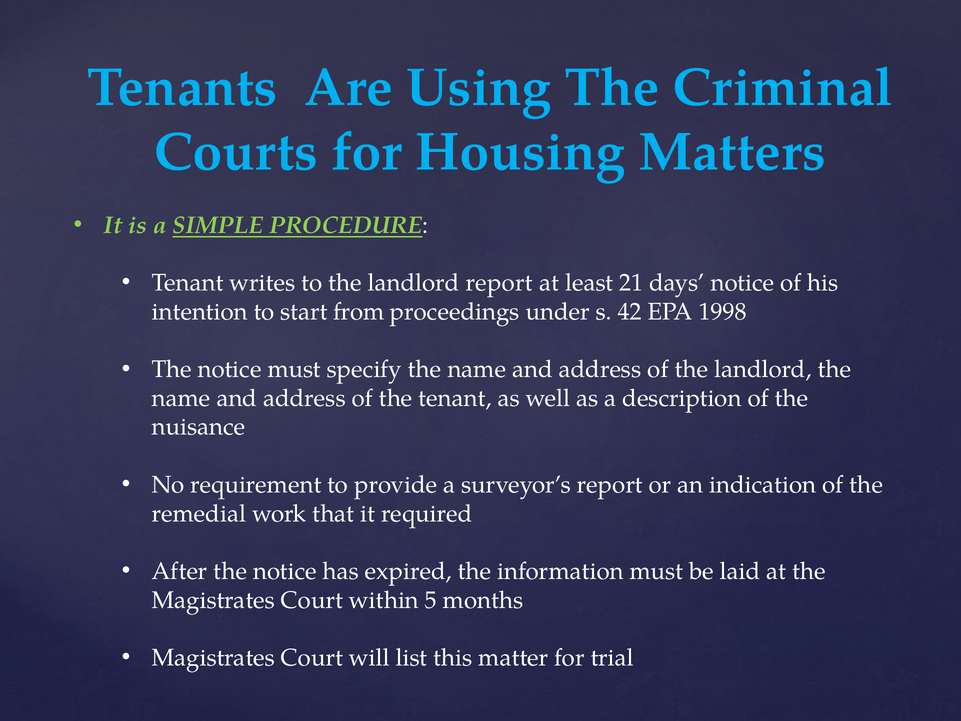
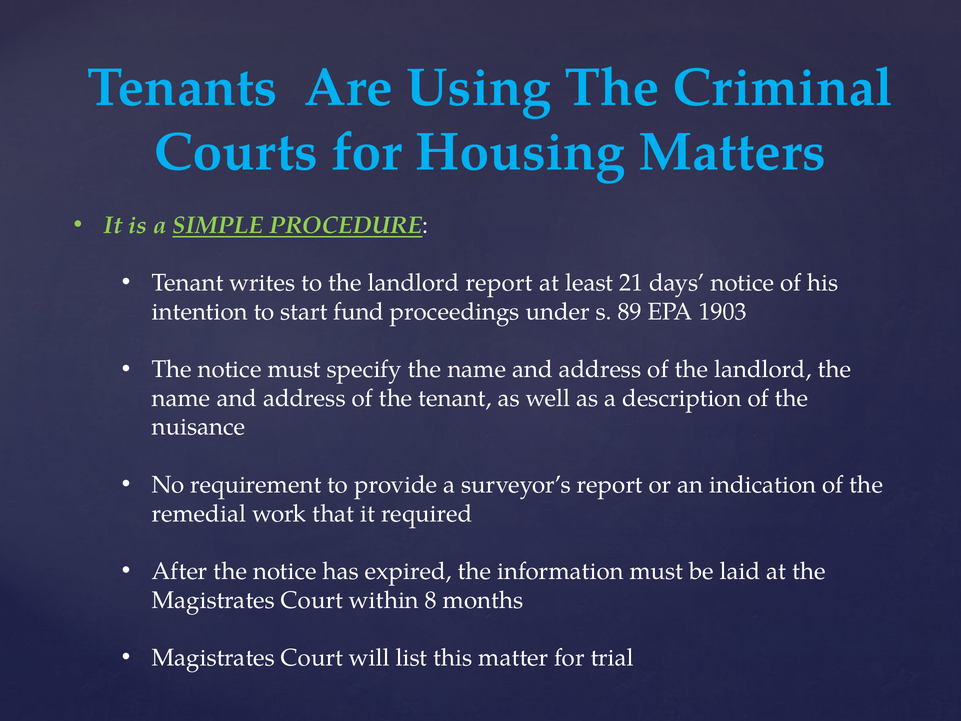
from: from -> fund
42: 42 -> 89
1998: 1998 -> 1903
5: 5 -> 8
